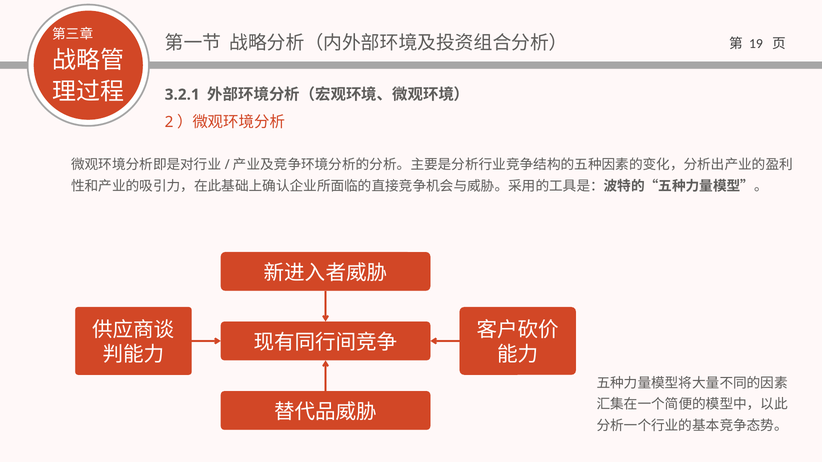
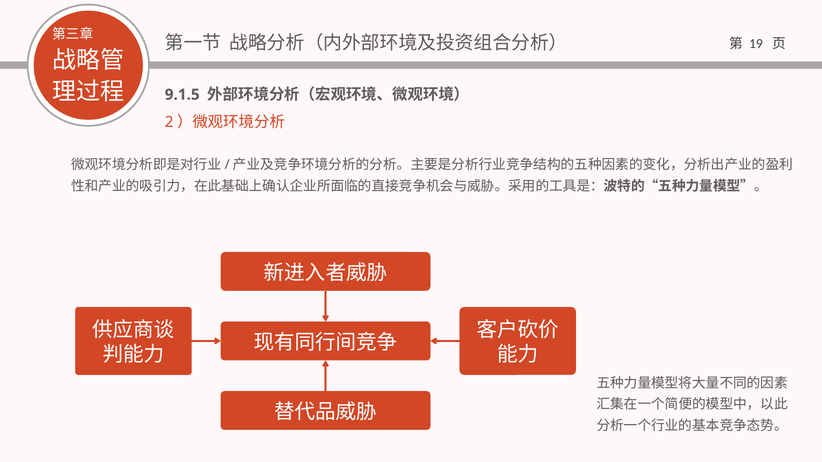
3.2.1: 3.2.1 -> 9.1.5
